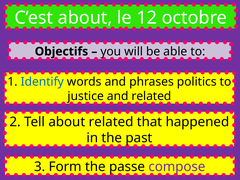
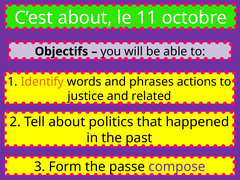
12: 12 -> 11
Identify colour: blue -> orange
politics: politics -> actions
about related: related -> politics
